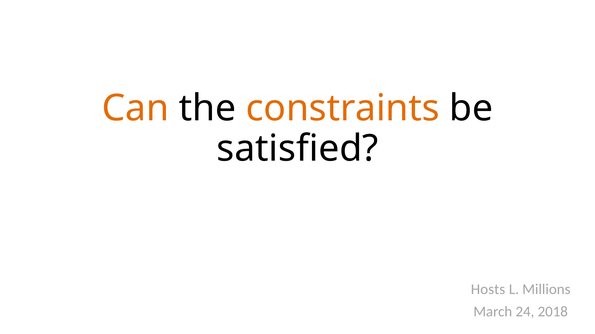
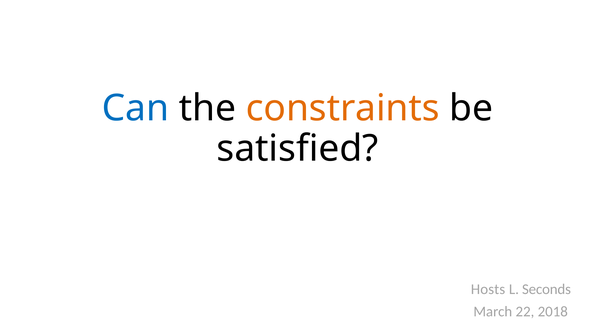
Can colour: orange -> blue
Millions: Millions -> Seconds
24: 24 -> 22
